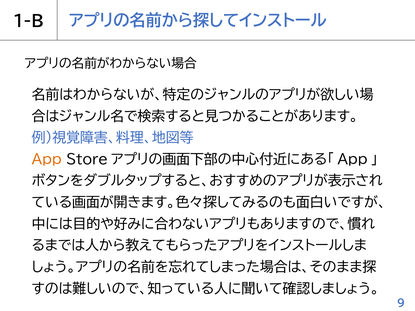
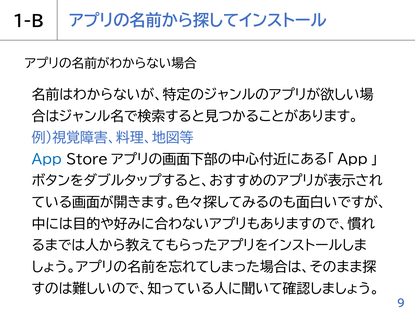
App colour: orange -> blue
